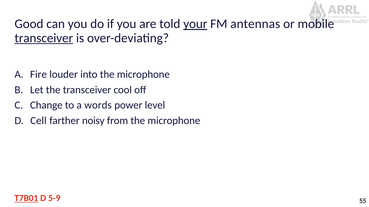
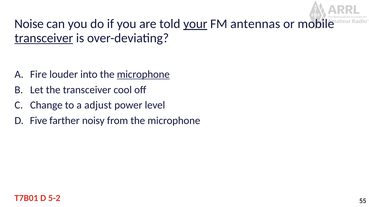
Good: Good -> Noise
microphone at (143, 75) underline: none -> present
words: words -> adjust
Cell: Cell -> Five
T7B01 underline: present -> none
5-9: 5-9 -> 5-2
